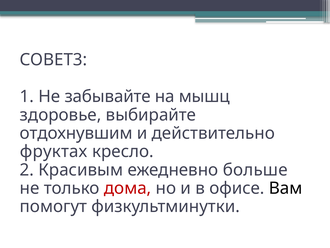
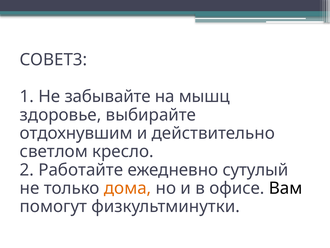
фруктах: фруктах -> светлом
Красивым: Красивым -> Работайте
больше: больше -> сутулый
дома colour: red -> orange
